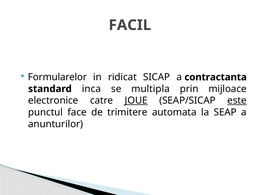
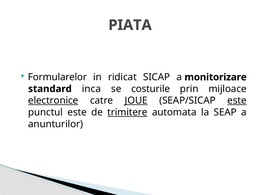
FACIL: FACIL -> PIATA
contractanta: contractanta -> monitorizare
multipla: multipla -> costurile
electronice underline: none -> present
punctul face: face -> este
trimitere underline: none -> present
